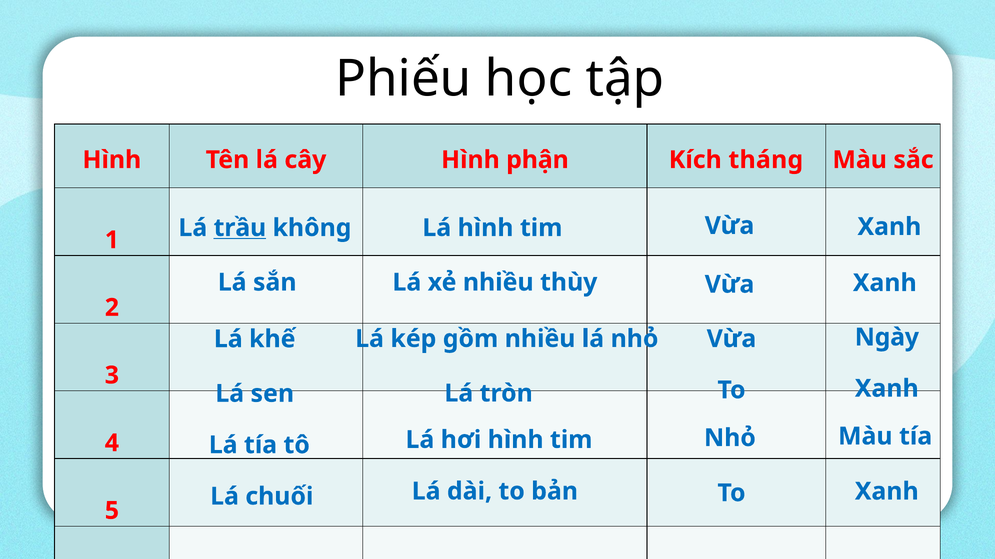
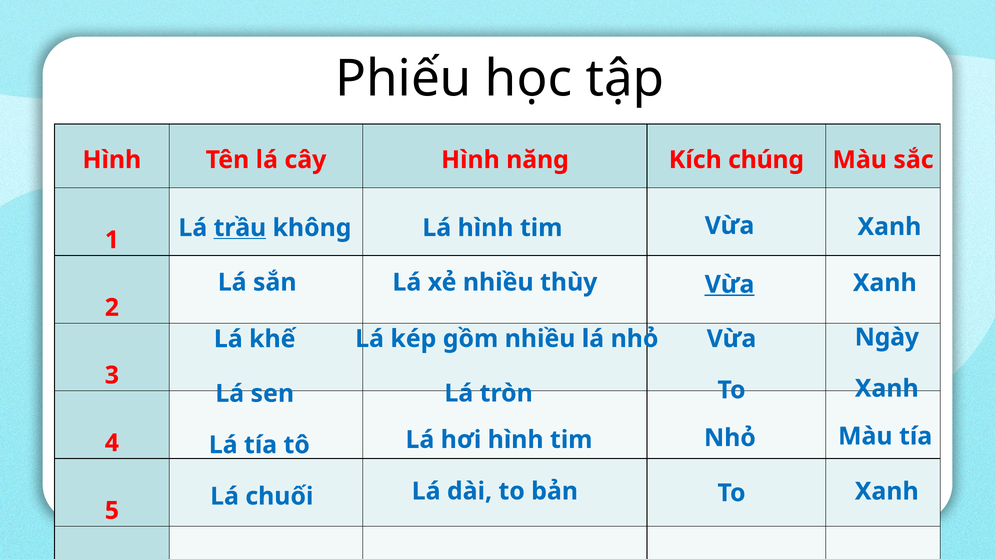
phận: phận -> năng
tháng: tháng -> chúng
Vừa at (730, 284) underline: none -> present
